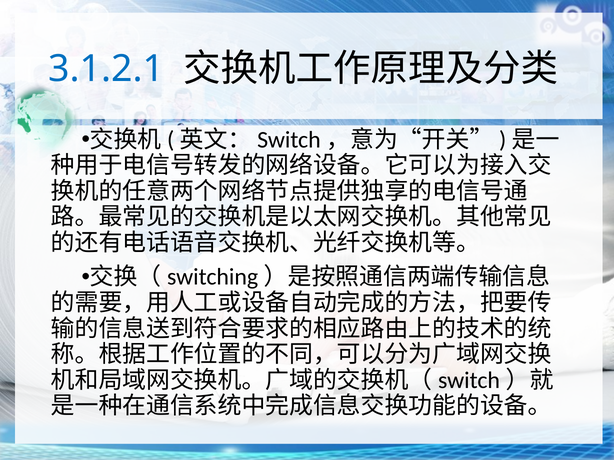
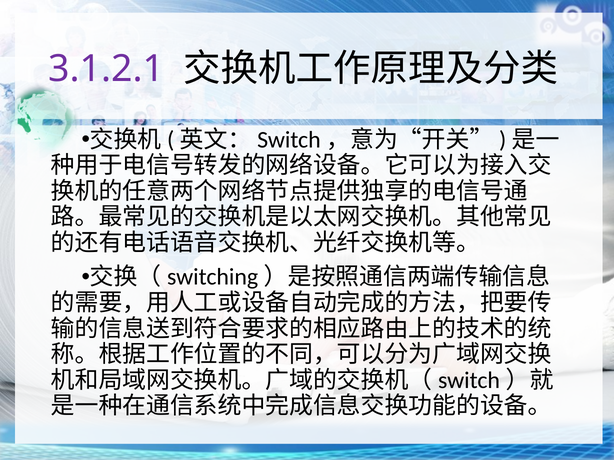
3.1.2.1 colour: blue -> purple
